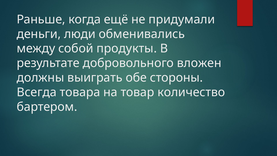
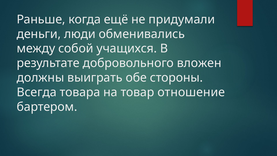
продукты: продукты -> учащихся
количество: количество -> отношение
